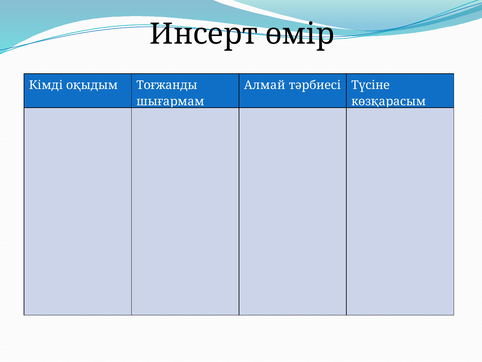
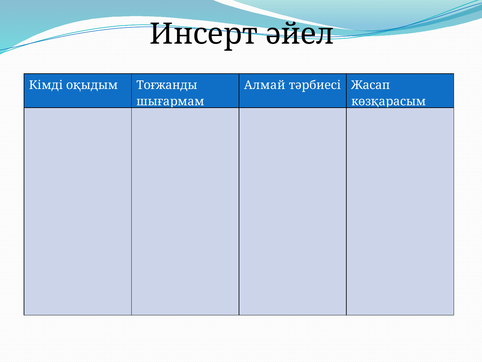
өмір: өмір -> әйел
Түсіне: Түсіне -> Жасап
